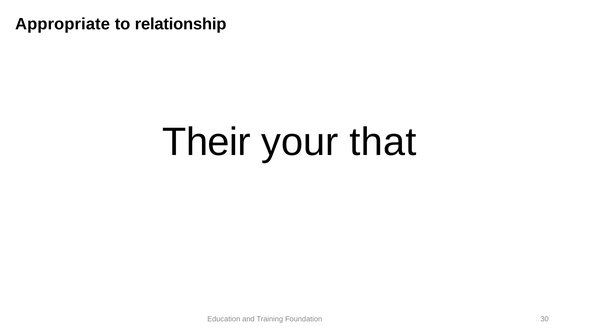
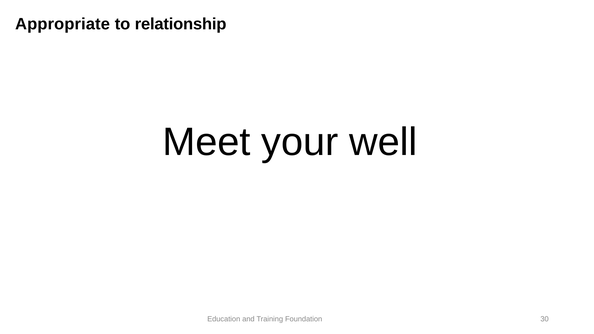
Their: Their -> Meet
that: that -> well
